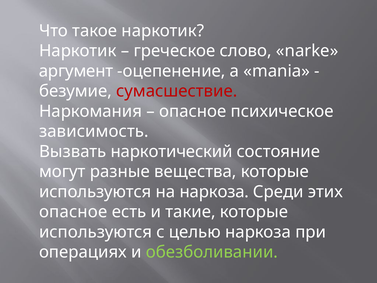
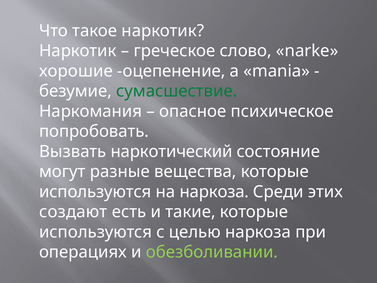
аргумент: аргумент -> хорошие
сумасшествие colour: red -> green
зависимость: зависимость -> попробовать
опасное at (73, 212): опасное -> создают
